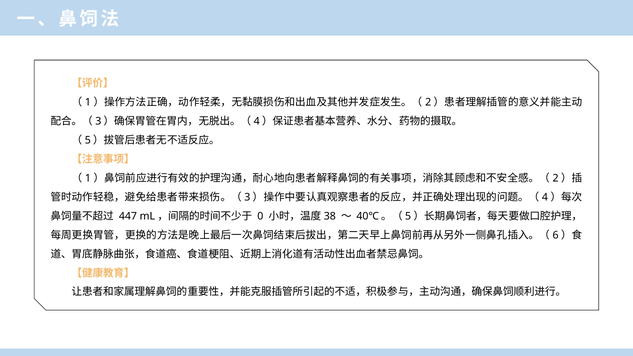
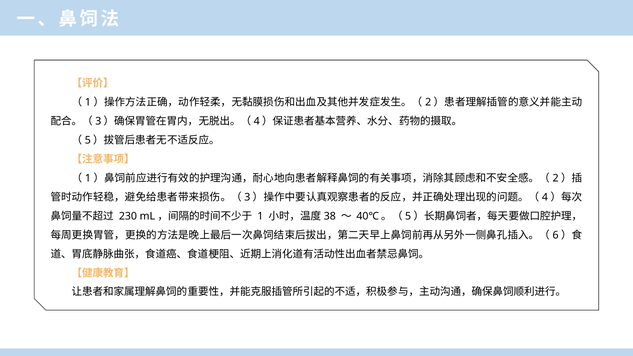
447: 447 -> 230
0: 0 -> 1
